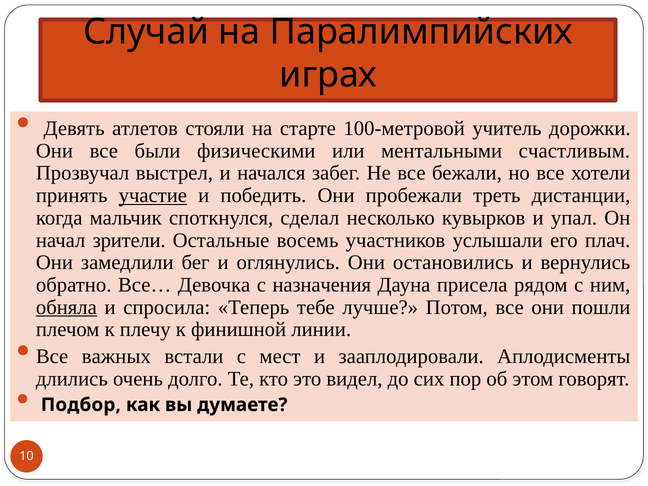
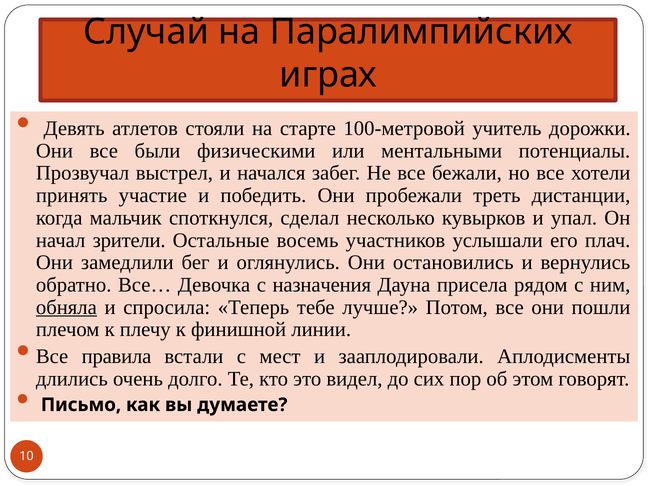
счастливым: счастливым -> потенциалы
участие underline: present -> none
важных: важных -> правила
Подбор: Подбор -> Письмо
